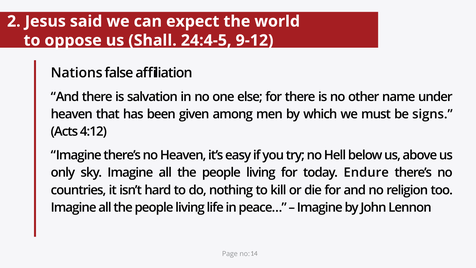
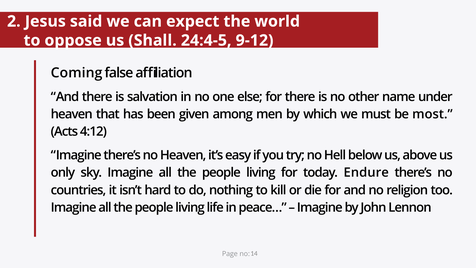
Nations: Nations -> Coming
signs: signs -> most
